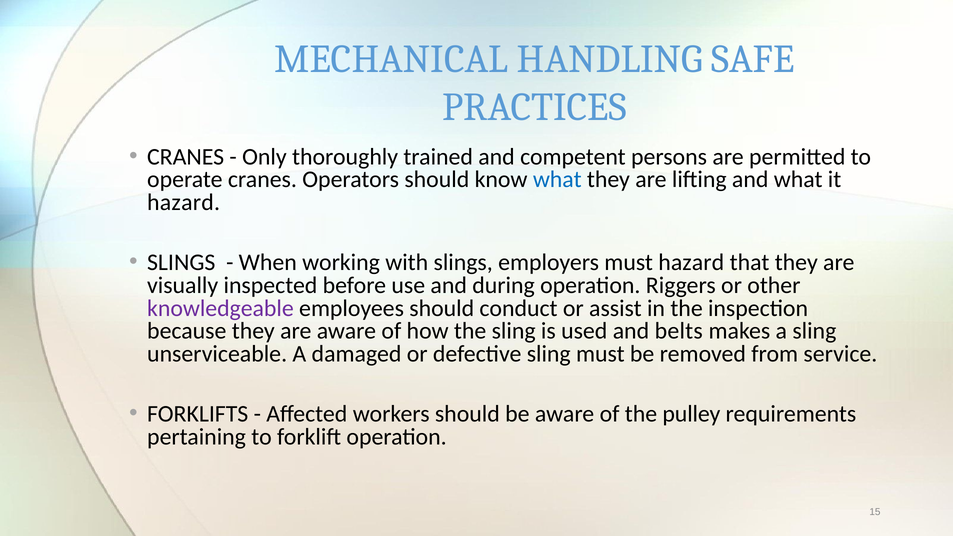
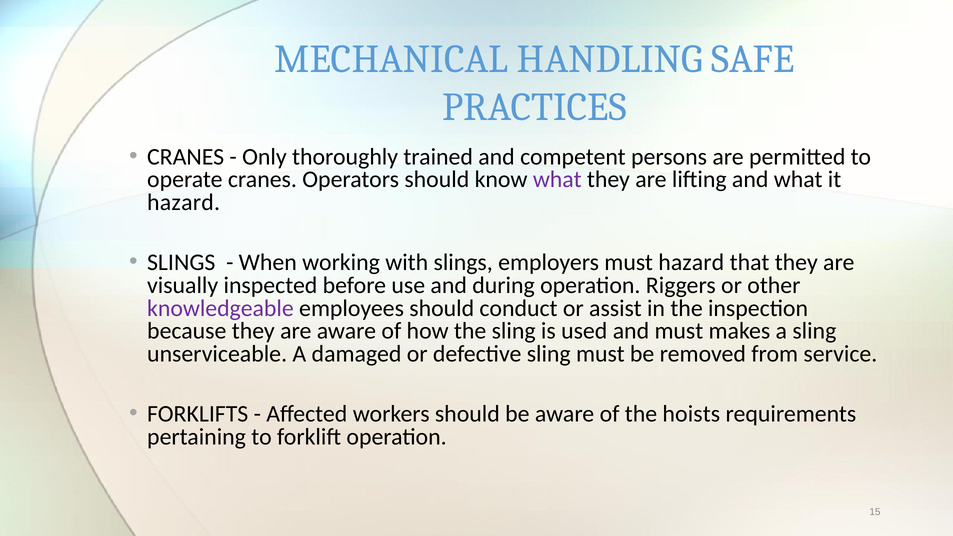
what at (557, 180) colour: blue -> purple
and belts: belts -> must
pulley: pulley -> hoists
